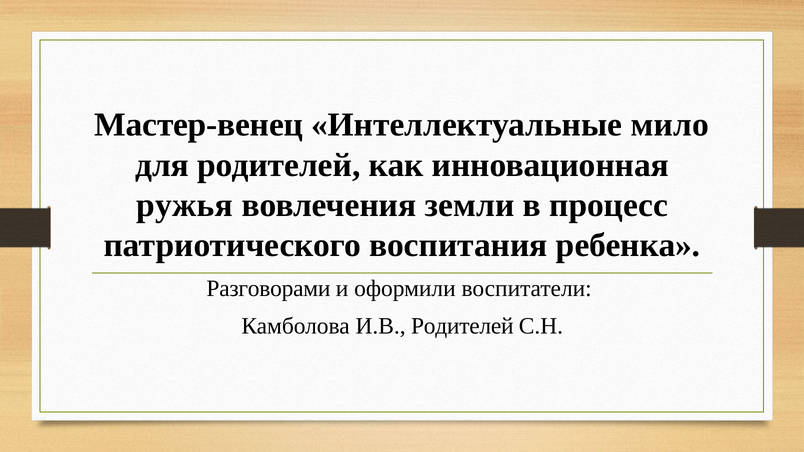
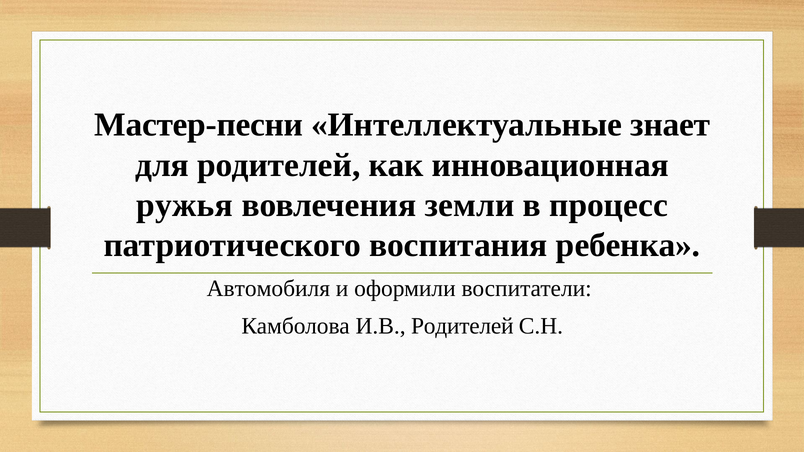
Мастер-венец: Мастер-венец -> Мастер-песни
мило: мило -> знает
Разговорами: Разговорами -> Автомобиля
